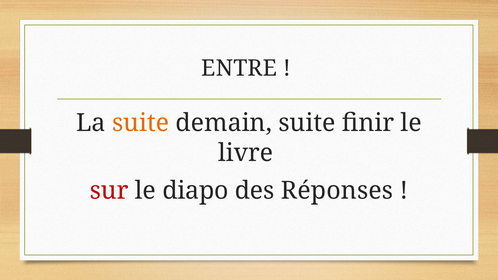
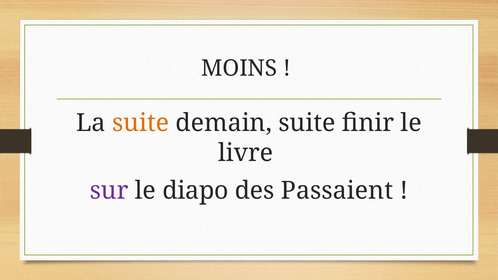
ENTRE: ENTRE -> MOINS
sur colour: red -> purple
Réponses: Réponses -> Passaient
